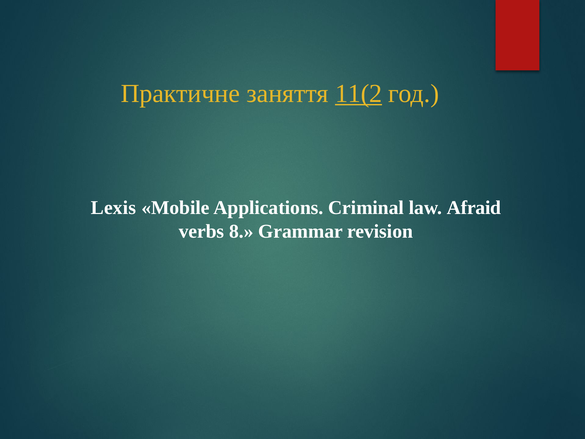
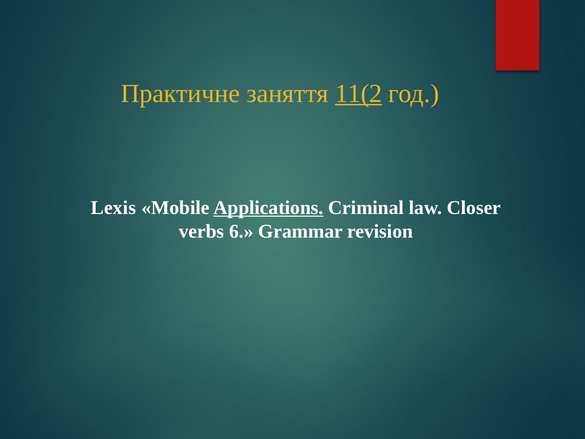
Applications underline: none -> present
Afraid: Afraid -> Closer
8: 8 -> 6
